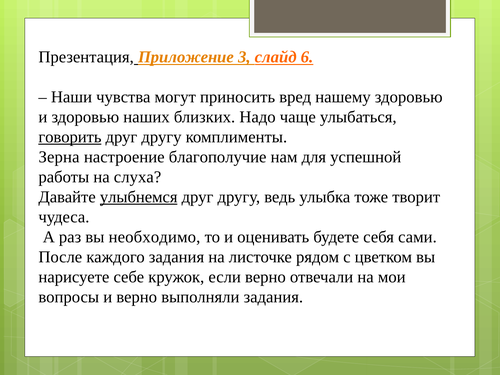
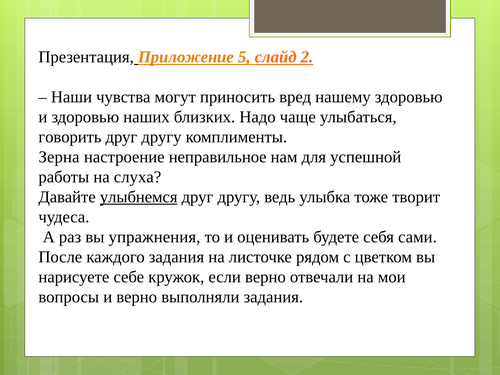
3: 3 -> 5
6: 6 -> 2
говорить underline: present -> none
благополучие: благополучие -> неправильное
необходимо: необходимо -> упражнения
